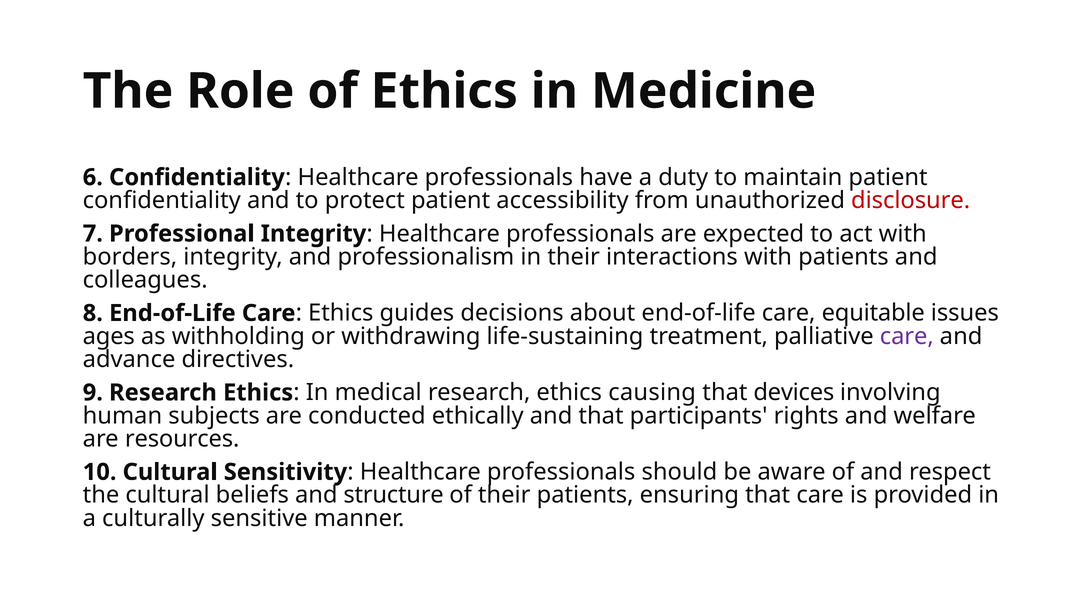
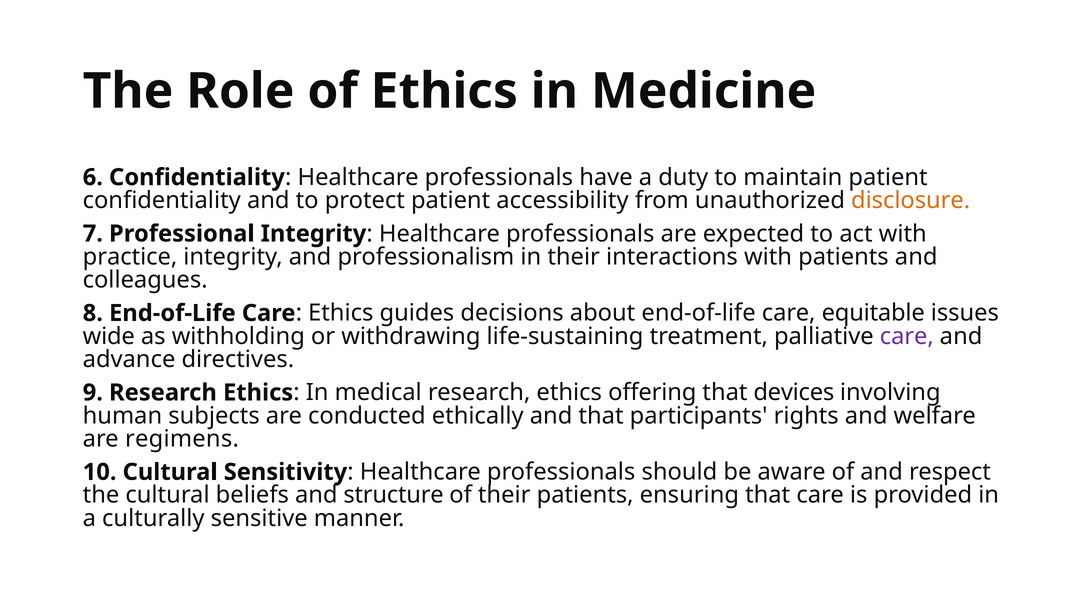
disclosure colour: red -> orange
borders: borders -> practice
ages: ages -> wide
causing: causing -> offering
resources: resources -> regimens
